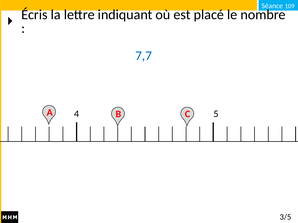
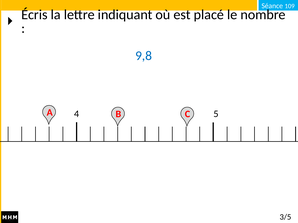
7,7: 7,7 -> 9,8
